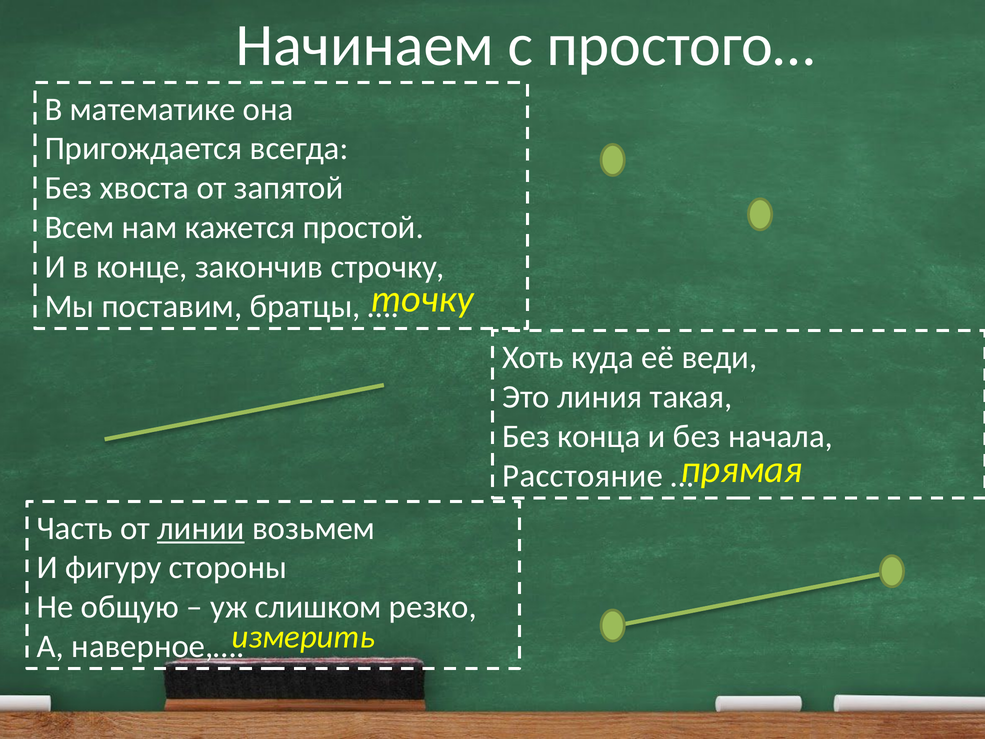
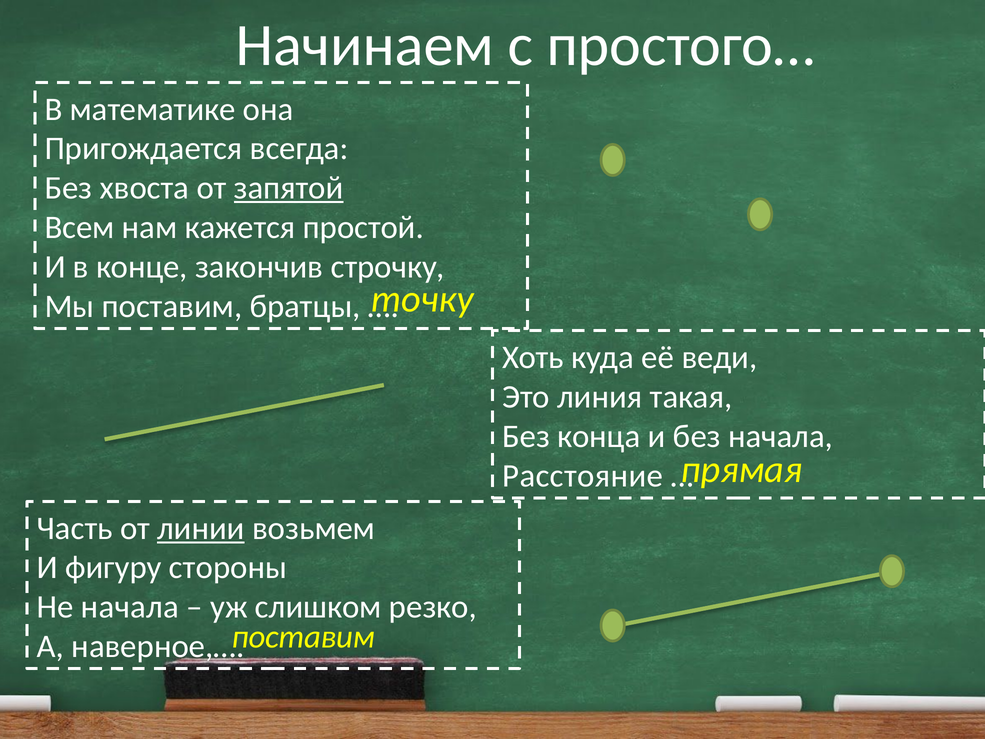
запятой underline: none -> present
Не общую: общую -> начала
измерить at (303, 637): измерить -> поставим
